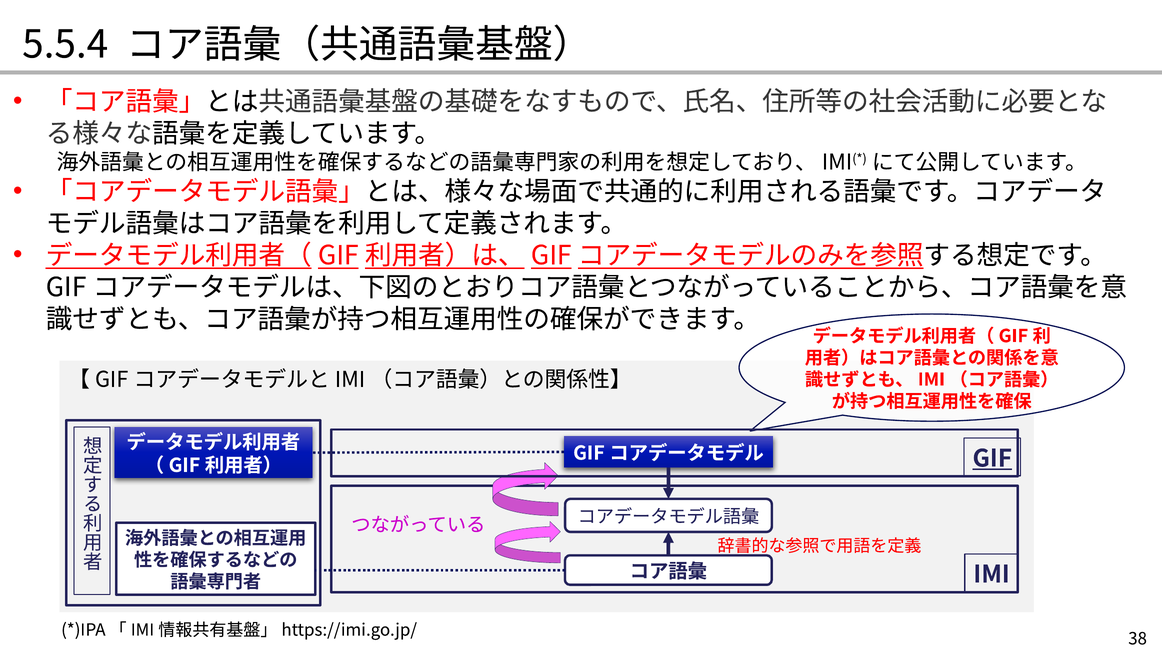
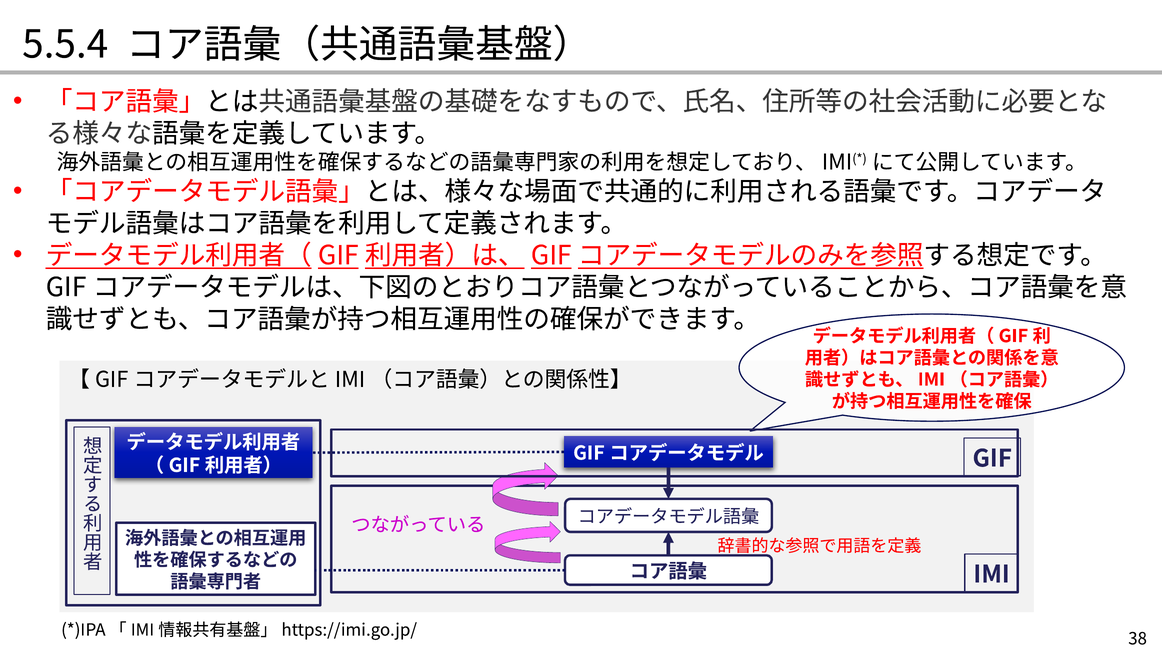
GIF underline: present -> none
